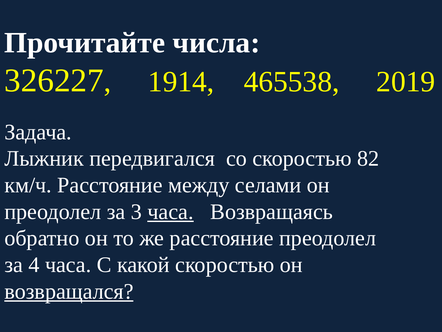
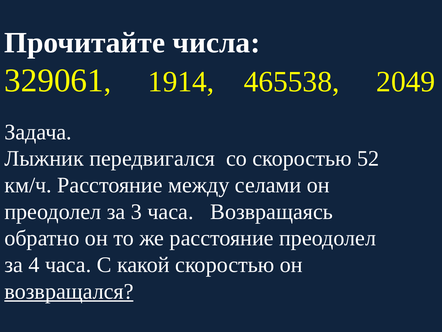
326227: 326227 -> 329061
2019: 2019 -> 2049
82: 82 -> 52
часа at (171, 211) underline: present -> none
